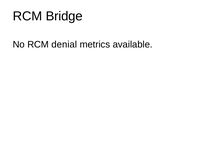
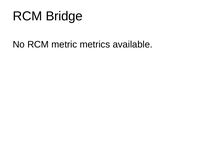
denial: denial -> metric
